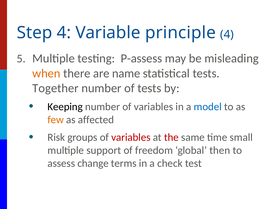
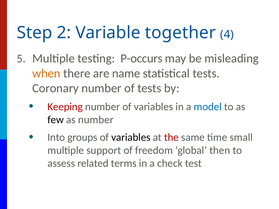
Step 4: 4 -> 2
principle: principle -> together
P-assess: P-assess -> P-occurs
Together: Together -> Coronary
Keeping colour: black -> red
few colour: orange -> black
as affected: affected -> number
Risk: Risk -> Into
variables at (131, 137) colour: red -> black
change: change -> related
